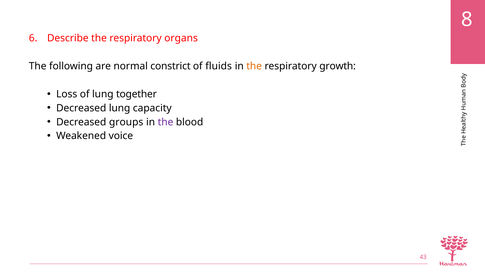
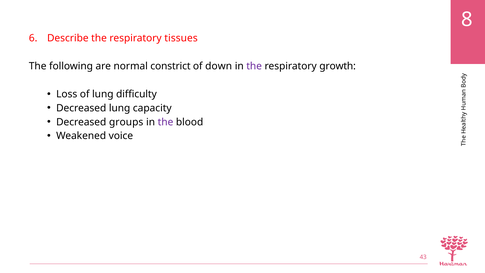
organs: organs -> tissues
fluids: fluids -> down
the at (254, 66) colour: orange -> purple
together: together -> difficulty
